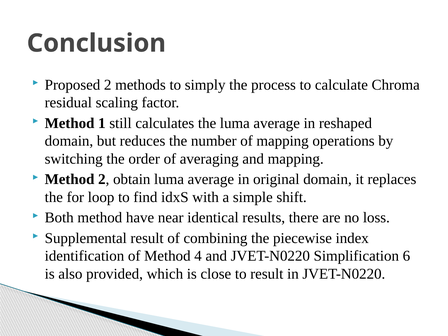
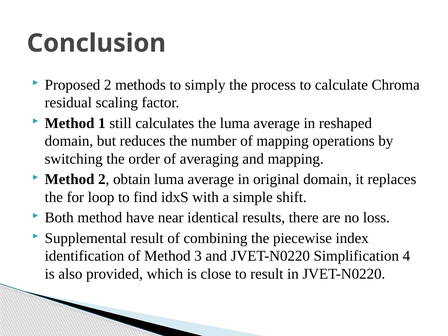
4: 4 -> 3
6: 6 -> 4
